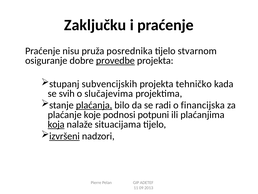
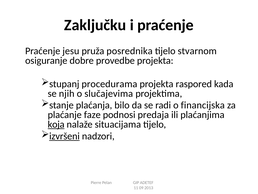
nisu: nisu -> jesu
provedbe underline: present -> none
subvencijskih: subvencijskih -> procedurama
tehničko: tehničko -> raspored
svih: svih -> njih
plaćanja underline: present -> none
koje: koje -> faze
potpuni: potpuni -> predaja
